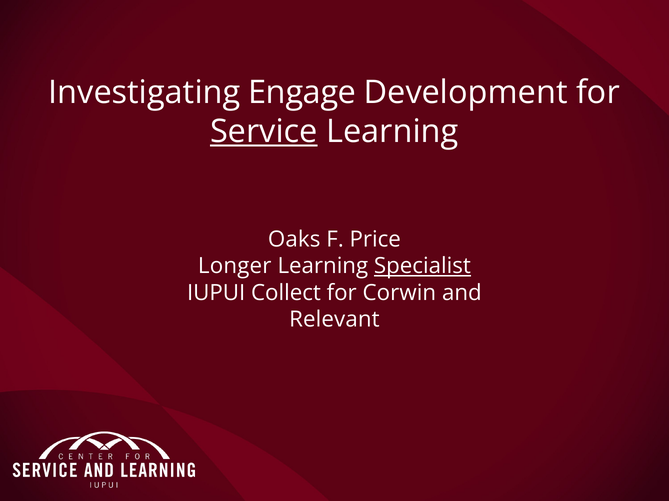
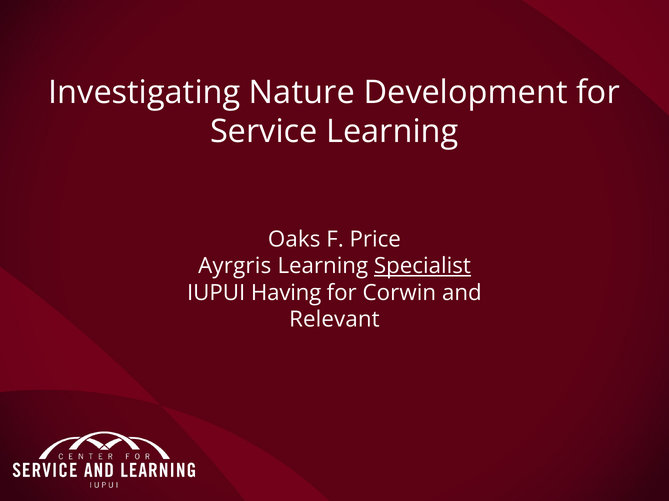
Engage: Engage -> Nature
Service underline: present -> none
Longer: Longer -> Ayrgris
Collect: Collect -> Having
